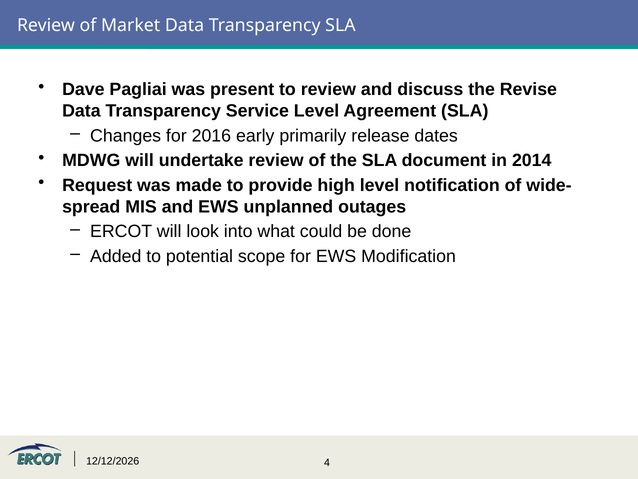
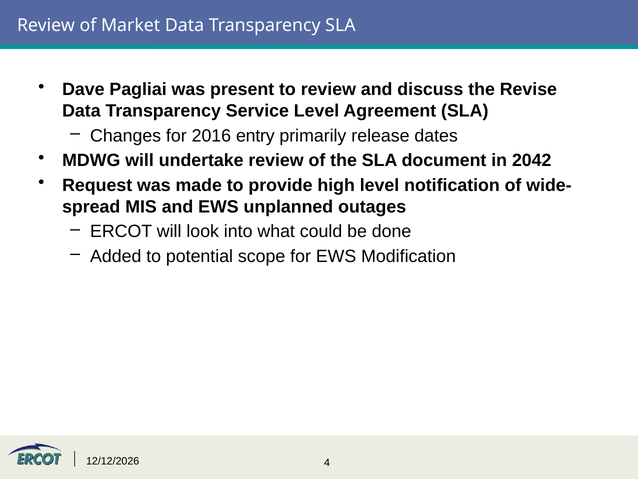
early: early -> entry
2014: 2014 -> 2042
